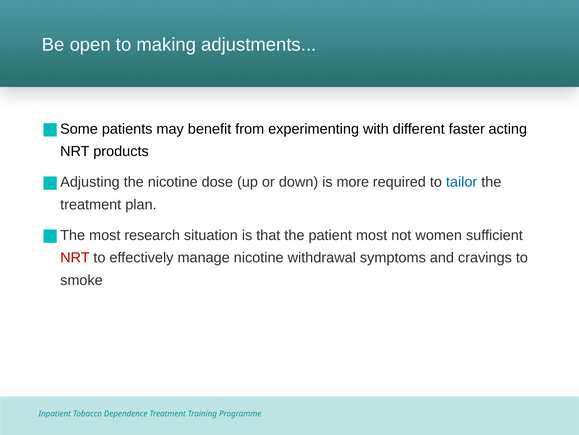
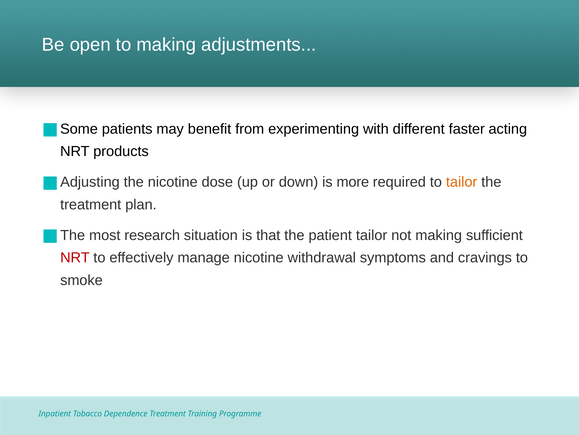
tailor at (462, 182) colour: blue -> orange
patient most: most -> tailor
not women: women -> making
